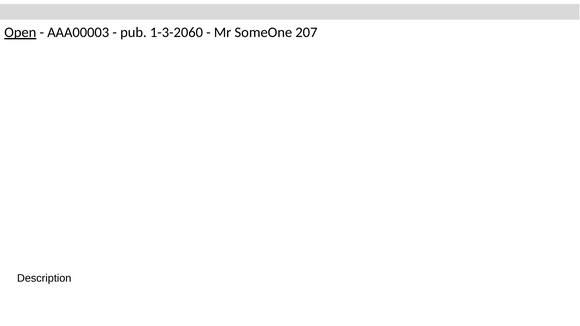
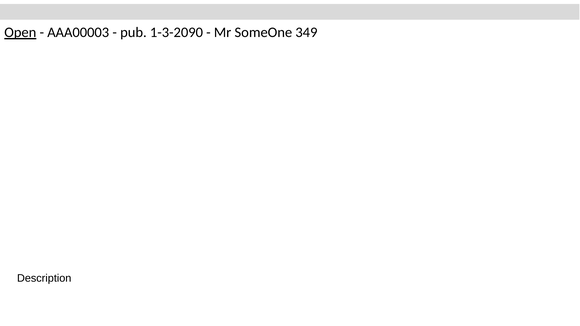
1-3-2060: 1-3-2060 -> 1-3-2090
207: 207 -> 349
